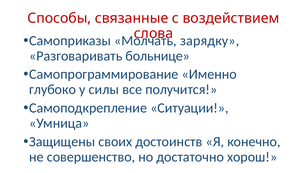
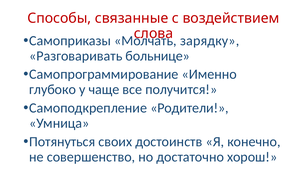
силы: силы -> чаще
Ситуации: Ситуации -> Родители
Защищены: Защищены -> Потянуться
